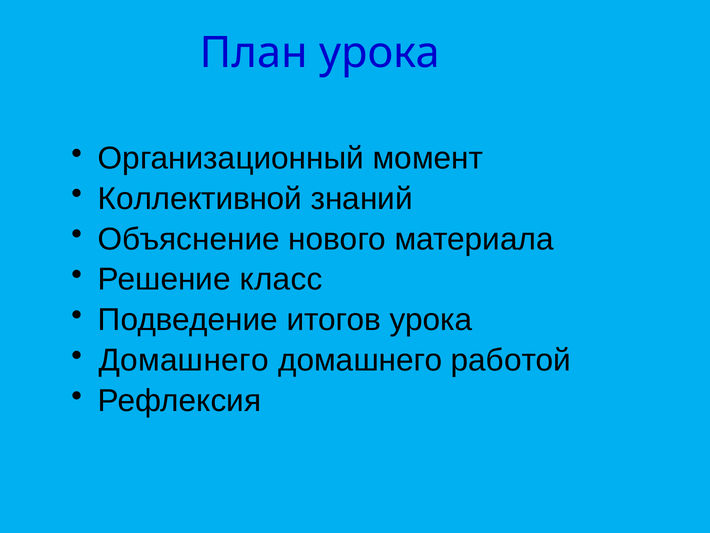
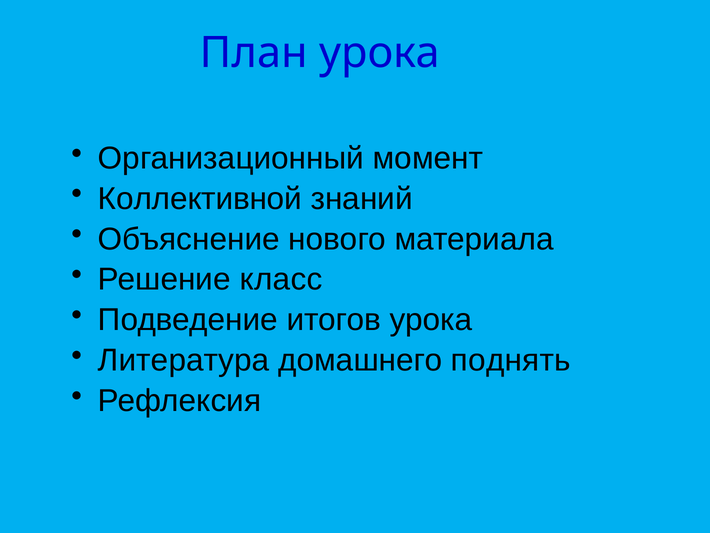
Домашнего at (184, 360): Домашнего -> Литература
работой: работой -> поднять
